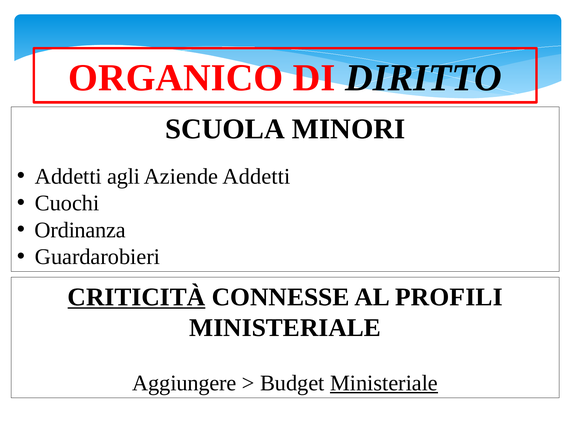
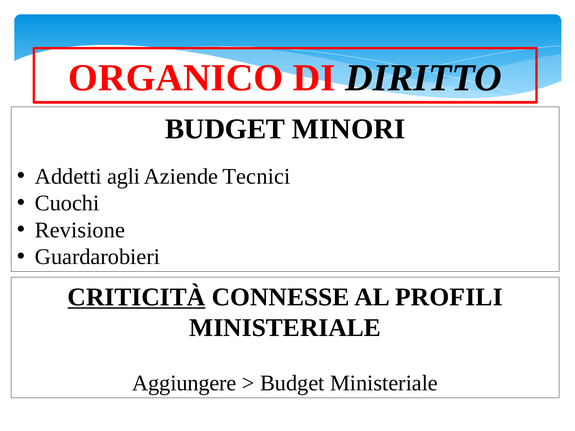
SCUOLA at (225, 129): SCUOLA -> BUDGET
Aziende Addetti: Addetti -> Tecnici
Ordinanza: Ordinanza -> Revisione
Ministeriale at (384, 383) underline: present -> none
